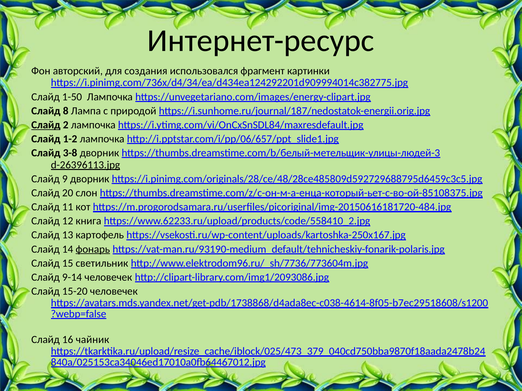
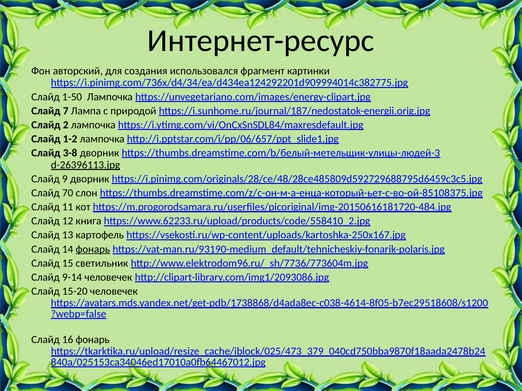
8: 8 -> 7
Слайд at (46, 125) underline: present -> none
20: 20 -> 70
16 чайник: чайник -> фонарь
